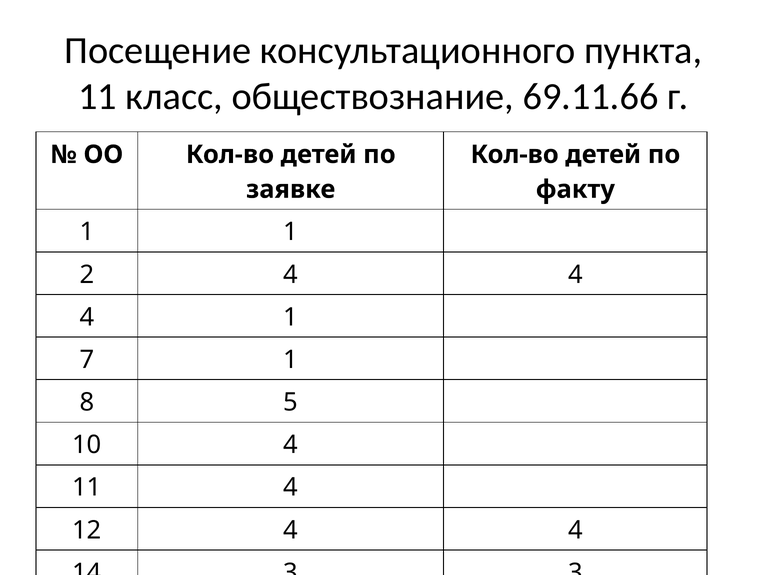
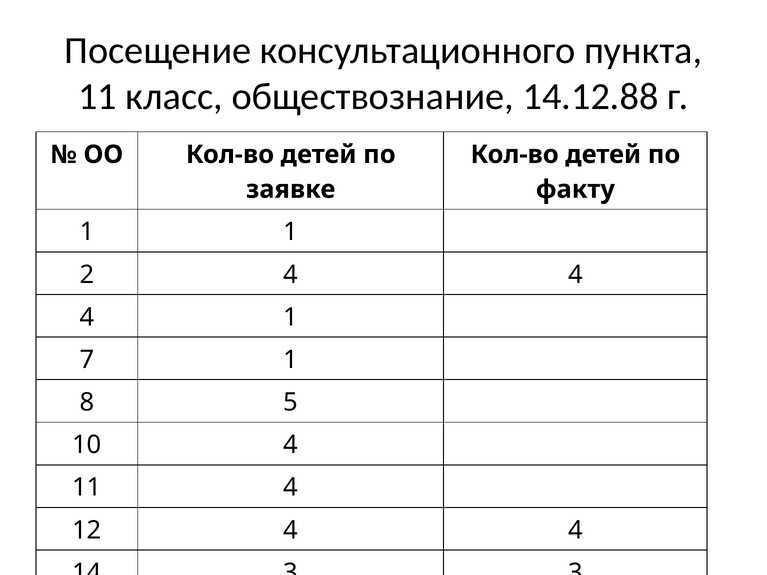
69.11.66: 69.11.66 -> 14.12.88
